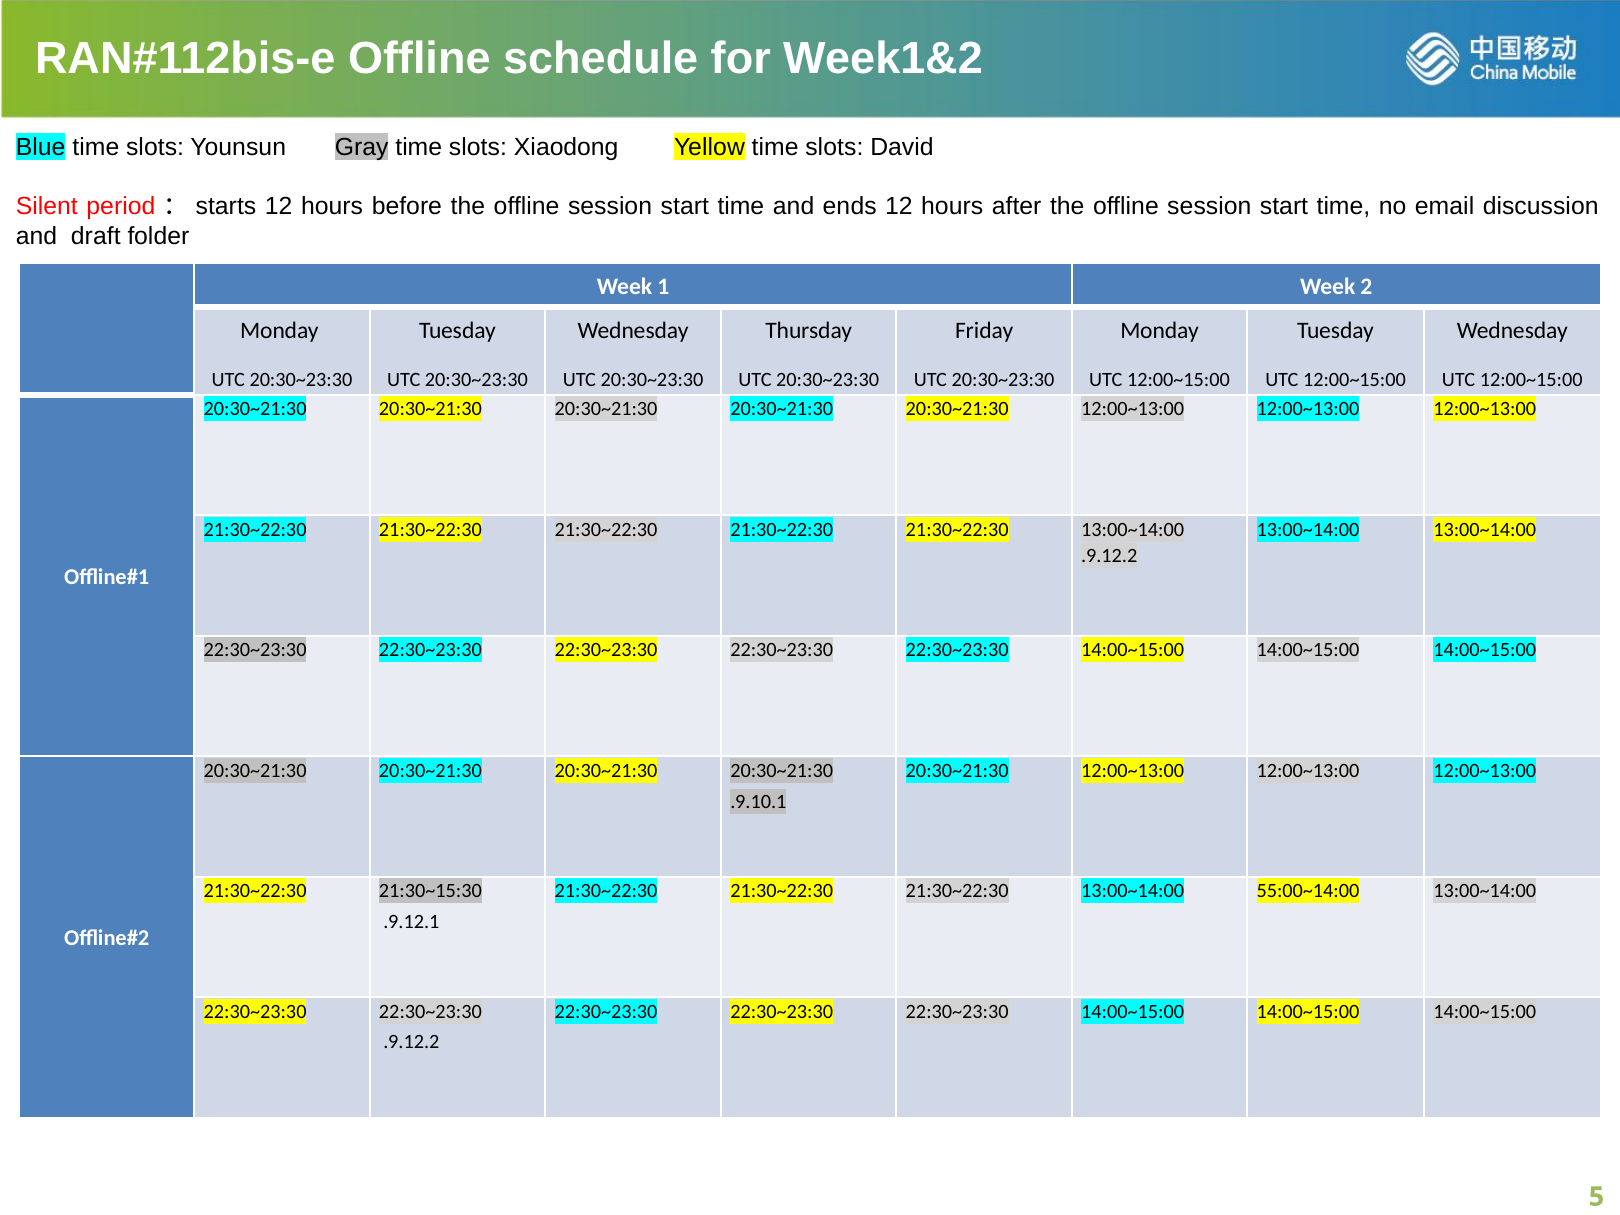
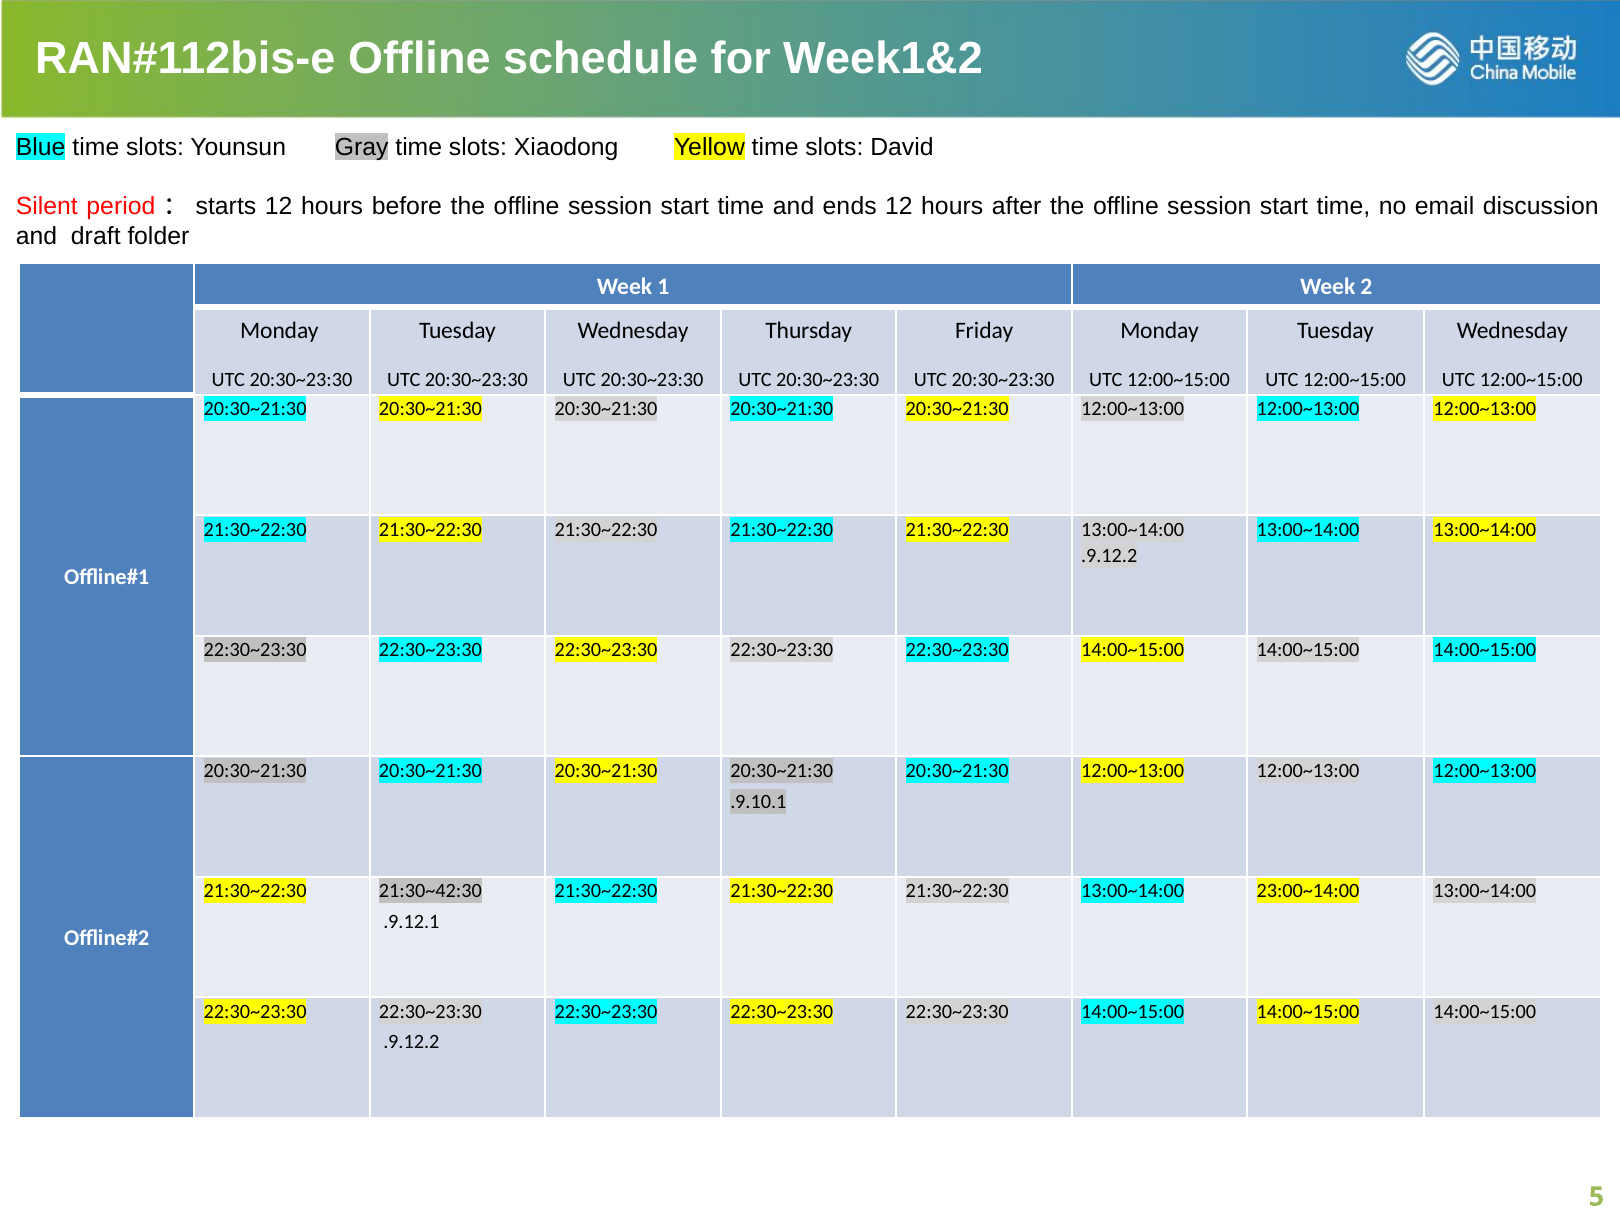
21:30~15:30: 21:30~15:30 -> 21:30~42:30
55:00~14:00: 55:00~14:00 -> 23:00~14:00
